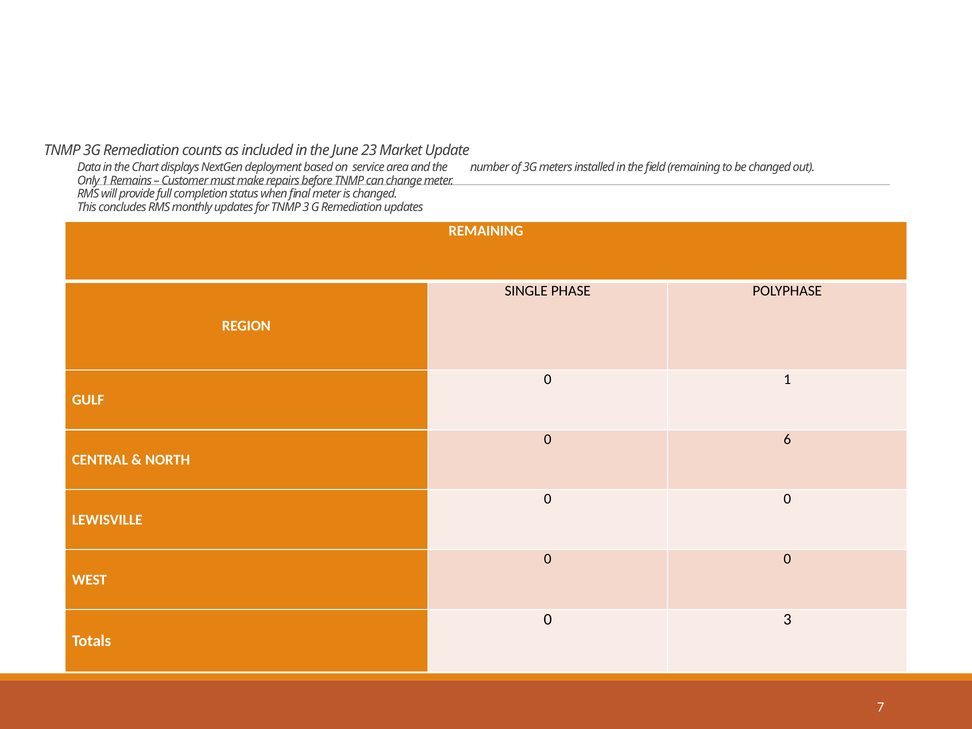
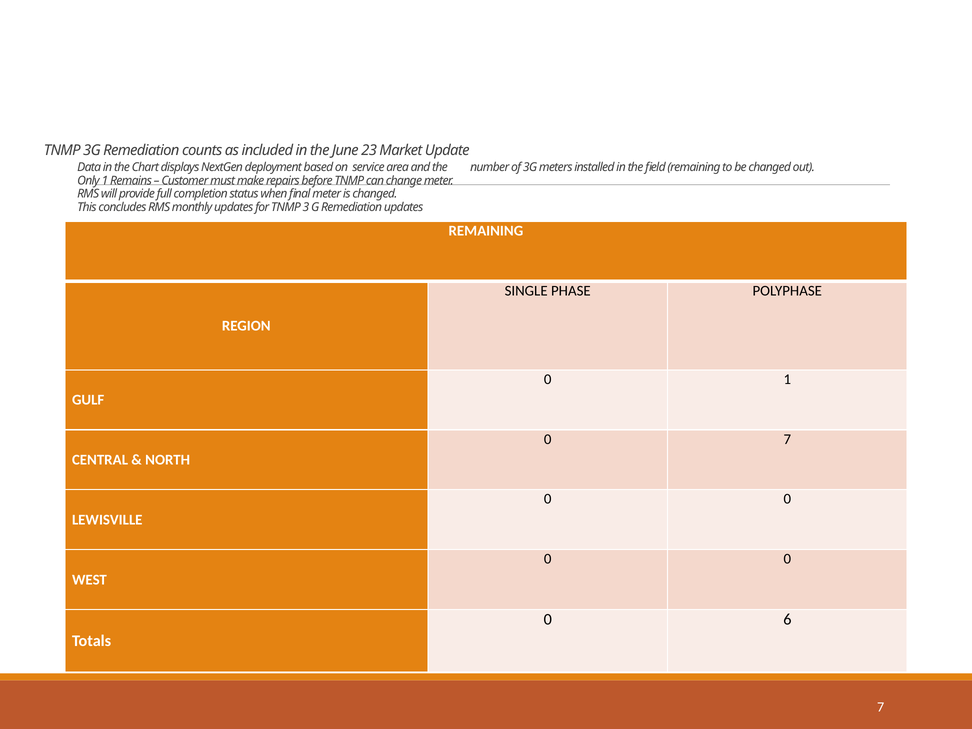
0 6: 6 -> 7
0 3: 3 -> 6
